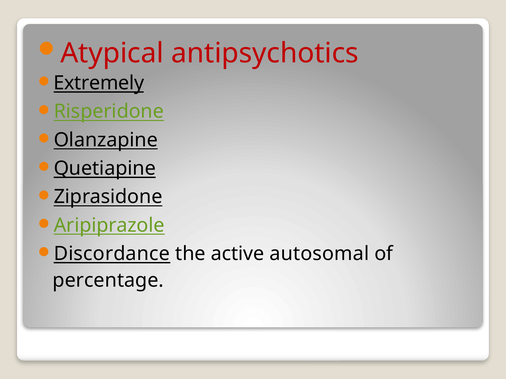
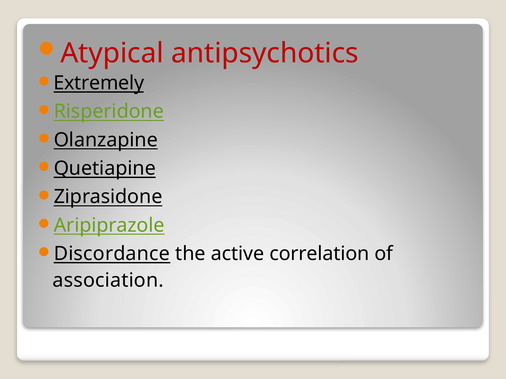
autosomal: autosomal -> correlation
percentage: percentage -> association
